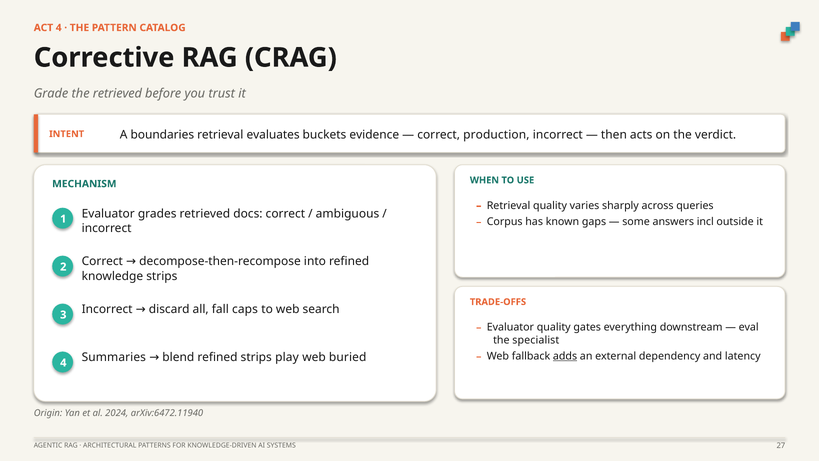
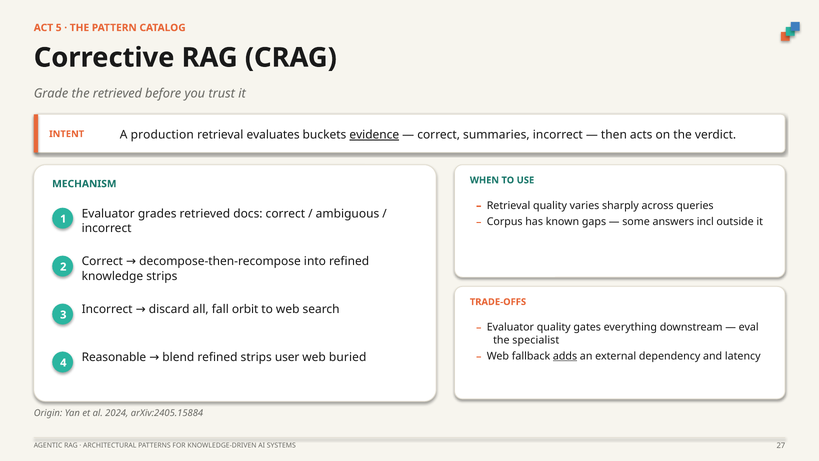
ACT 4: 4 -> 5
boundaries: boundaries -> production
evidence underline: none -> present
production: production -> summaries
caps: caps -> orbit
Summaries: Summaries -> Reasonable
play: play -> user
arXiv:6472.11940: arXiv:6472.11940 -> arXiv:2405.15884
